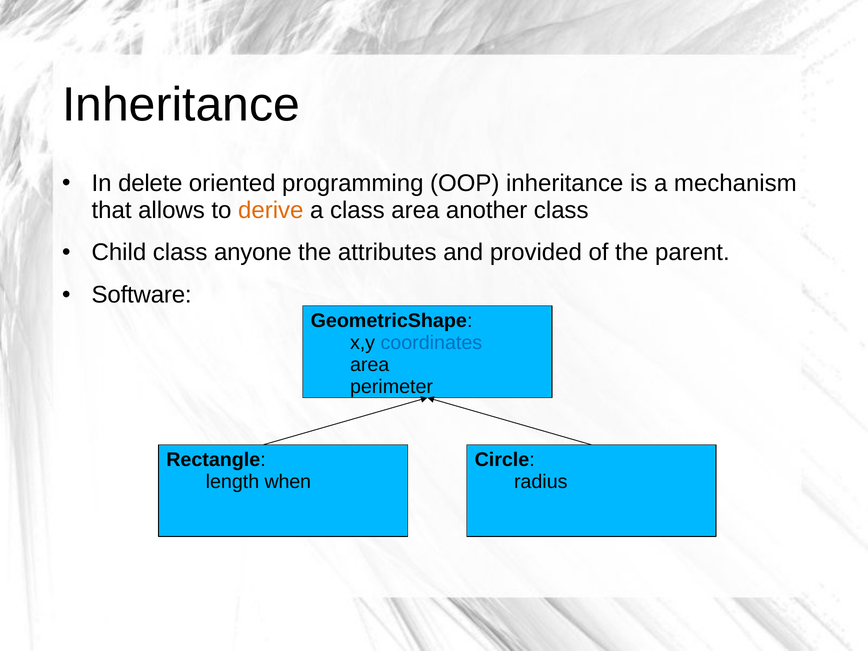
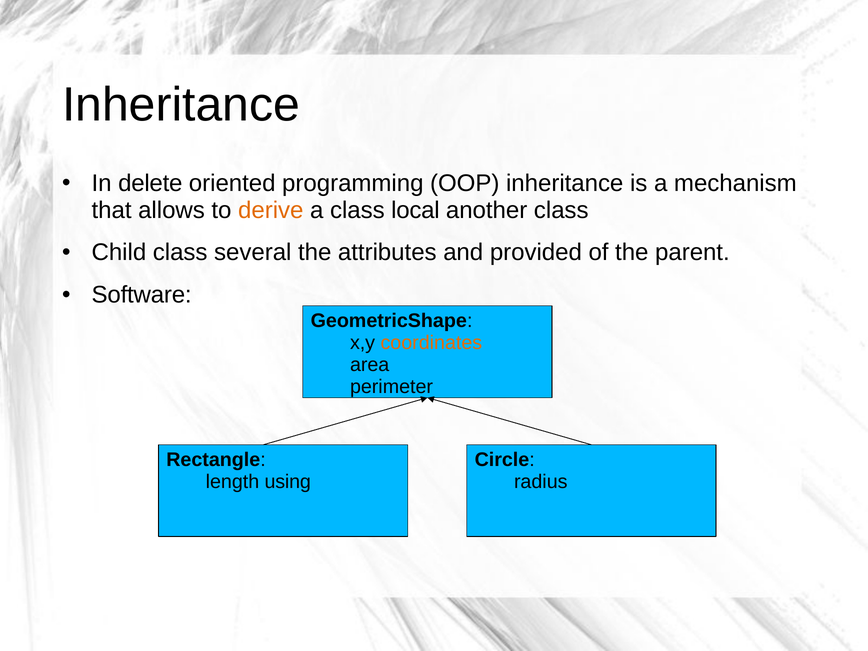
class area: area -> local
anyone: anyone -> several
coordinates colour: blue -> orange
when: when -> using
